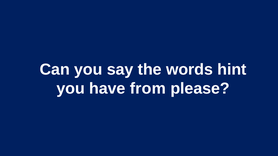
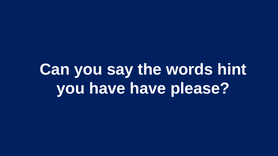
have from: from -> have
